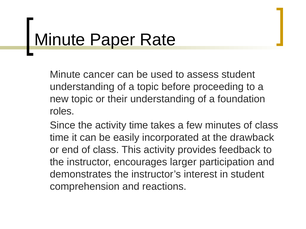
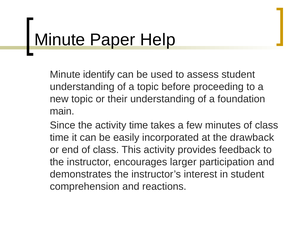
Rate: Rate -> Help
cancer: cancer -> identify
roles: roles -> main
